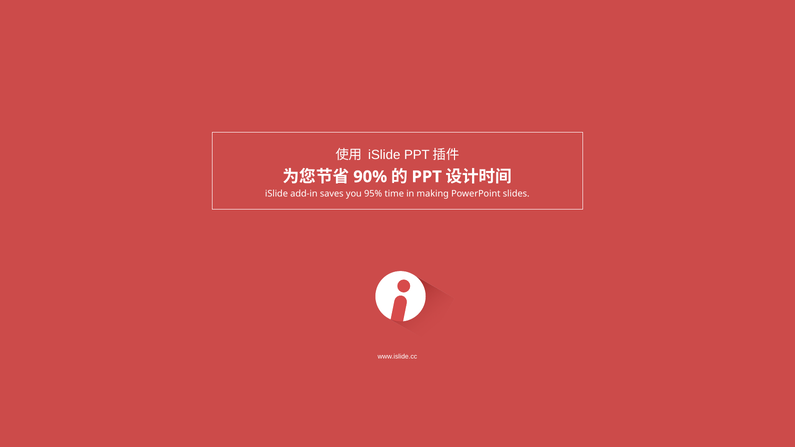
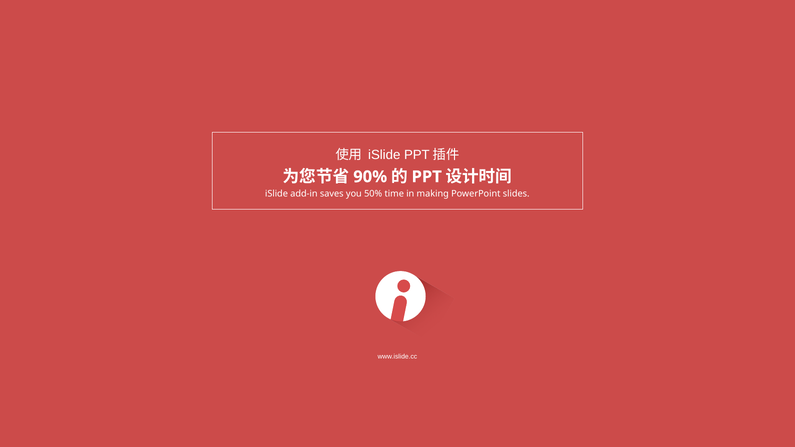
95%: 95% -> 50%
